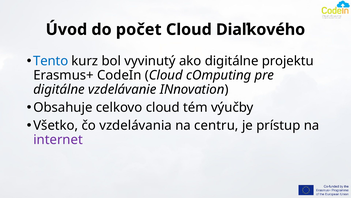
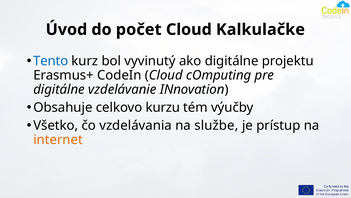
Diaľkového: Diaľkového -> Kalkulačke
celkovo cloud: cloud -> kurzu
centru: centru -> službe
internet colour: purple -> orange
